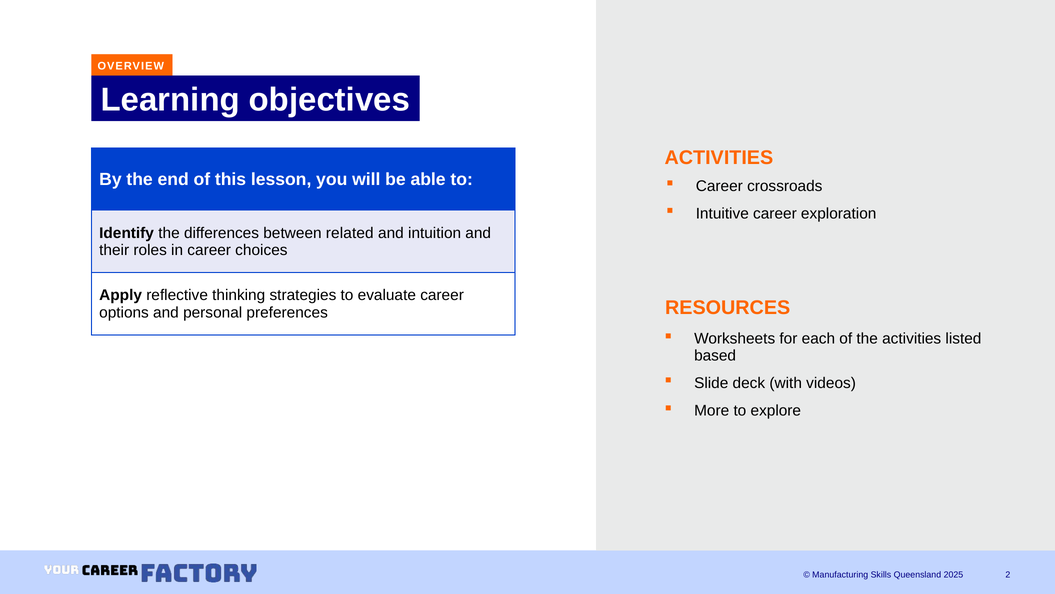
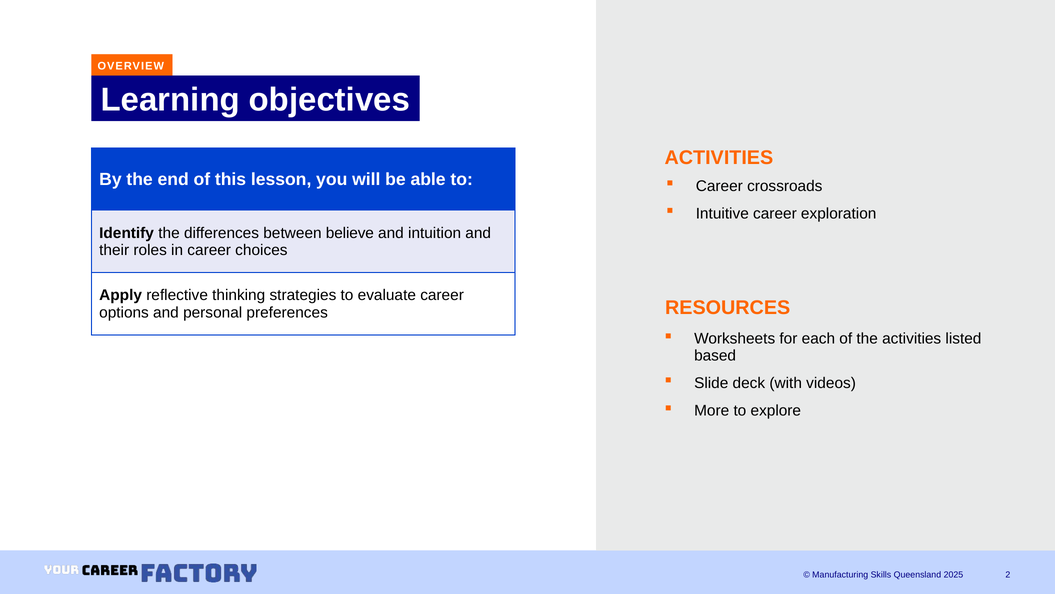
related: related -> believe
